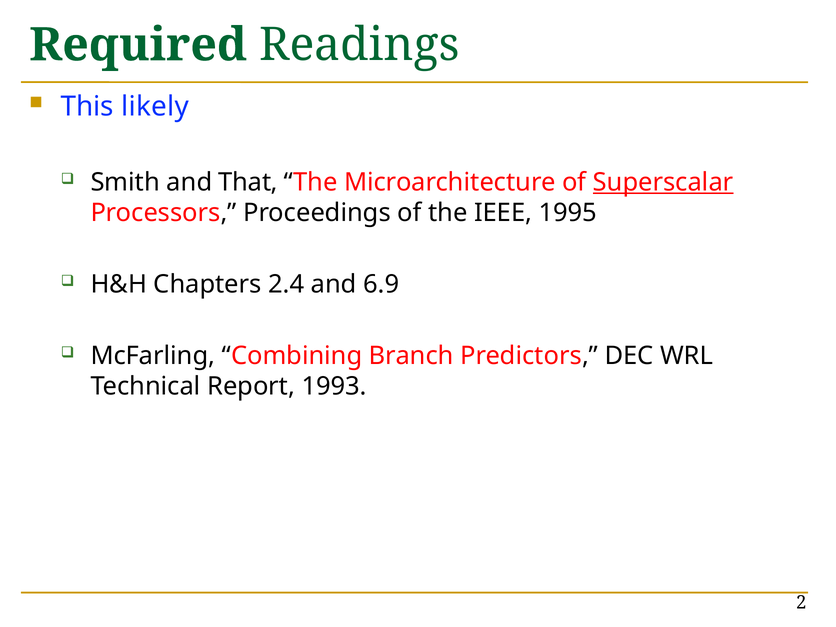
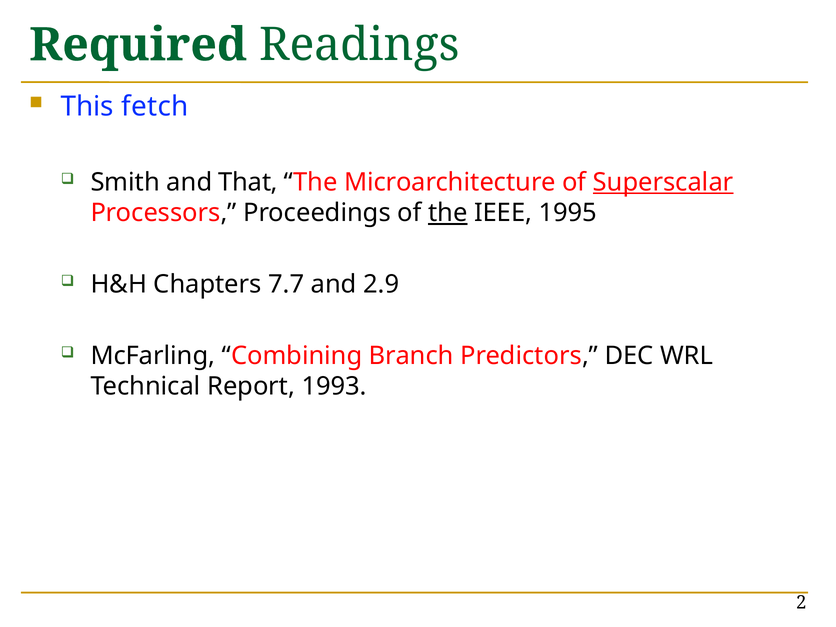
likely: likely -> fetch
the at (448, 213) underline: none -> present
2.4: 2.4 -> 7.7
6.9: 6.9 -> 2.9
